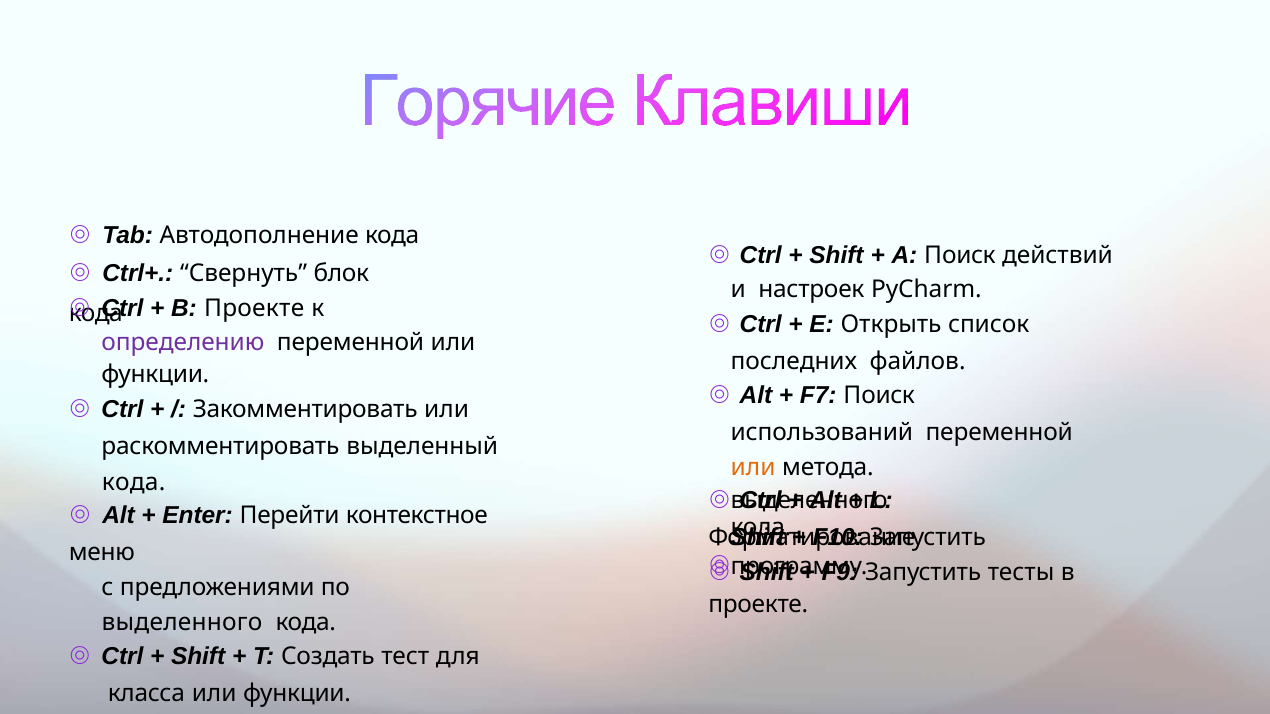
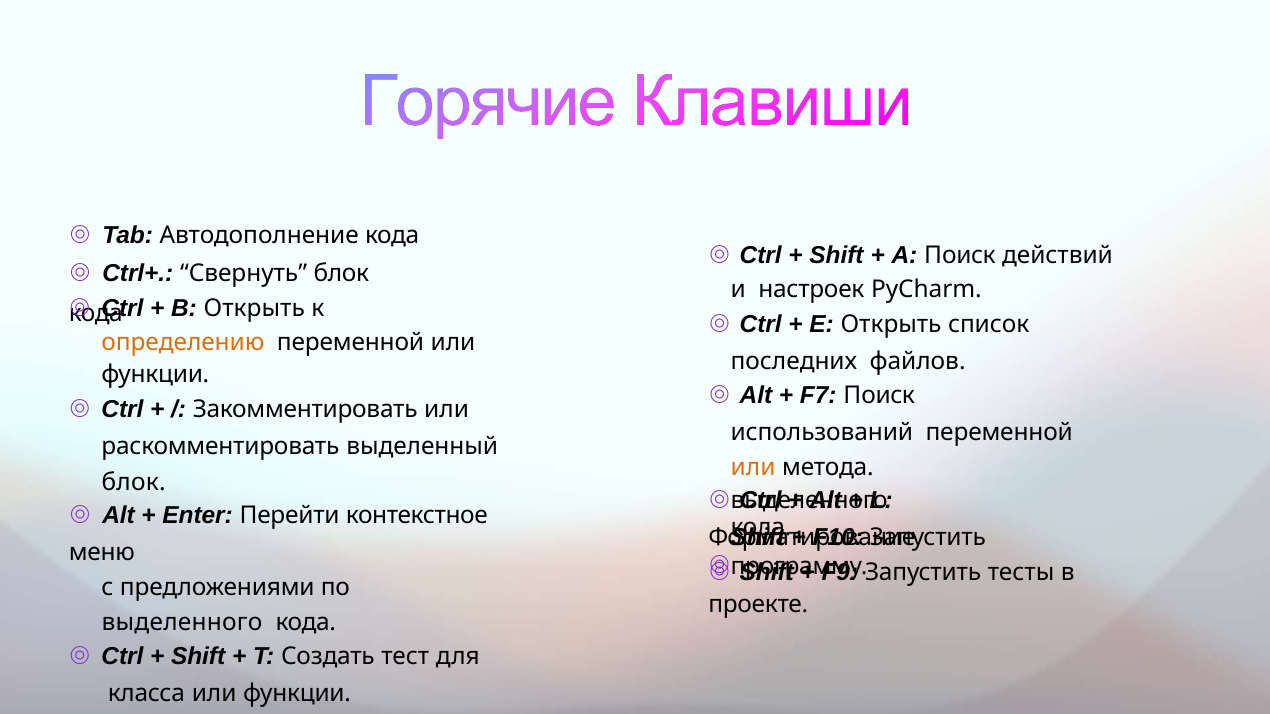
B Проекте: Проекте -> Открыть
определению colour: purple -> orange
кода at (134, 482): кода -> блок
